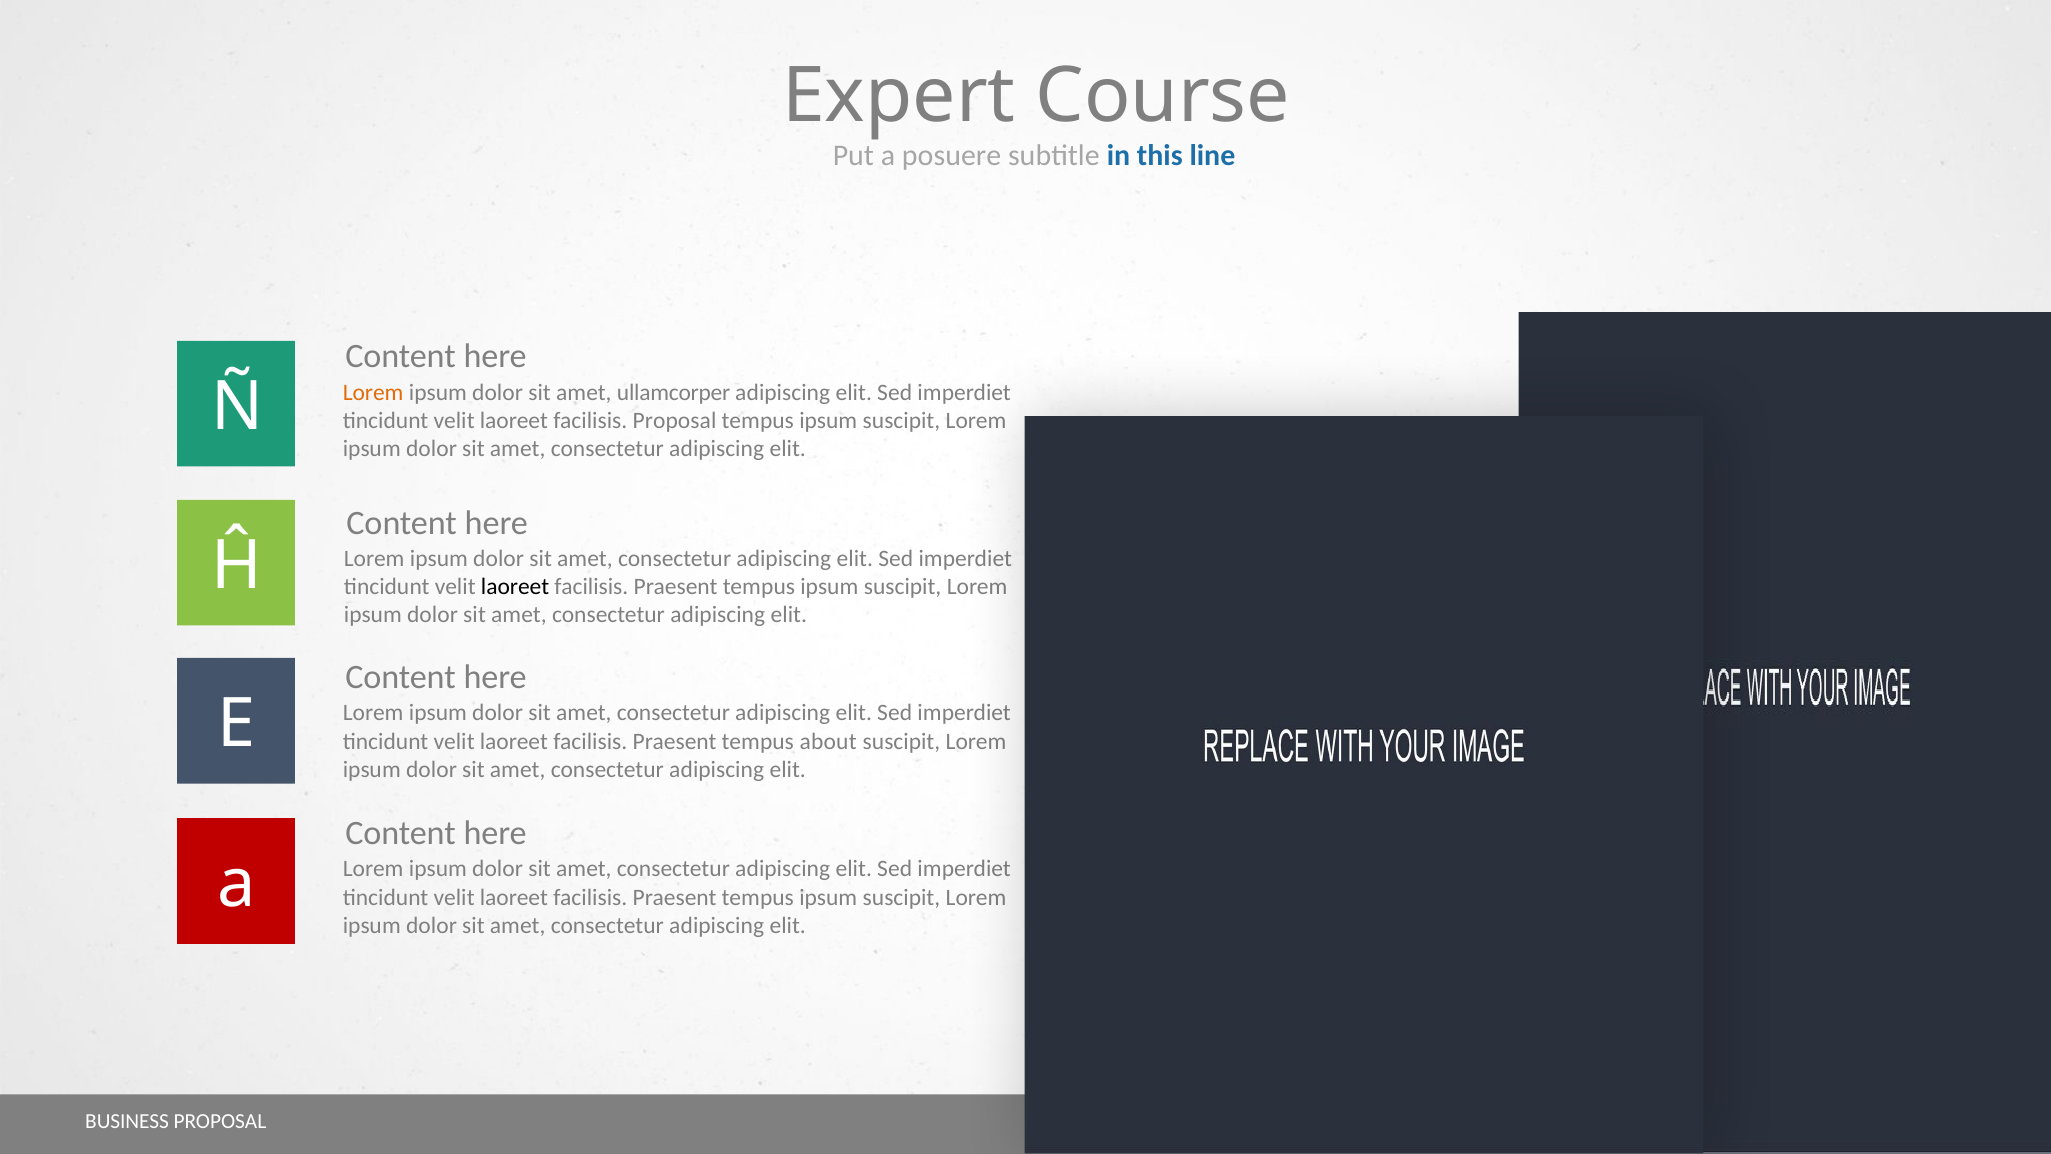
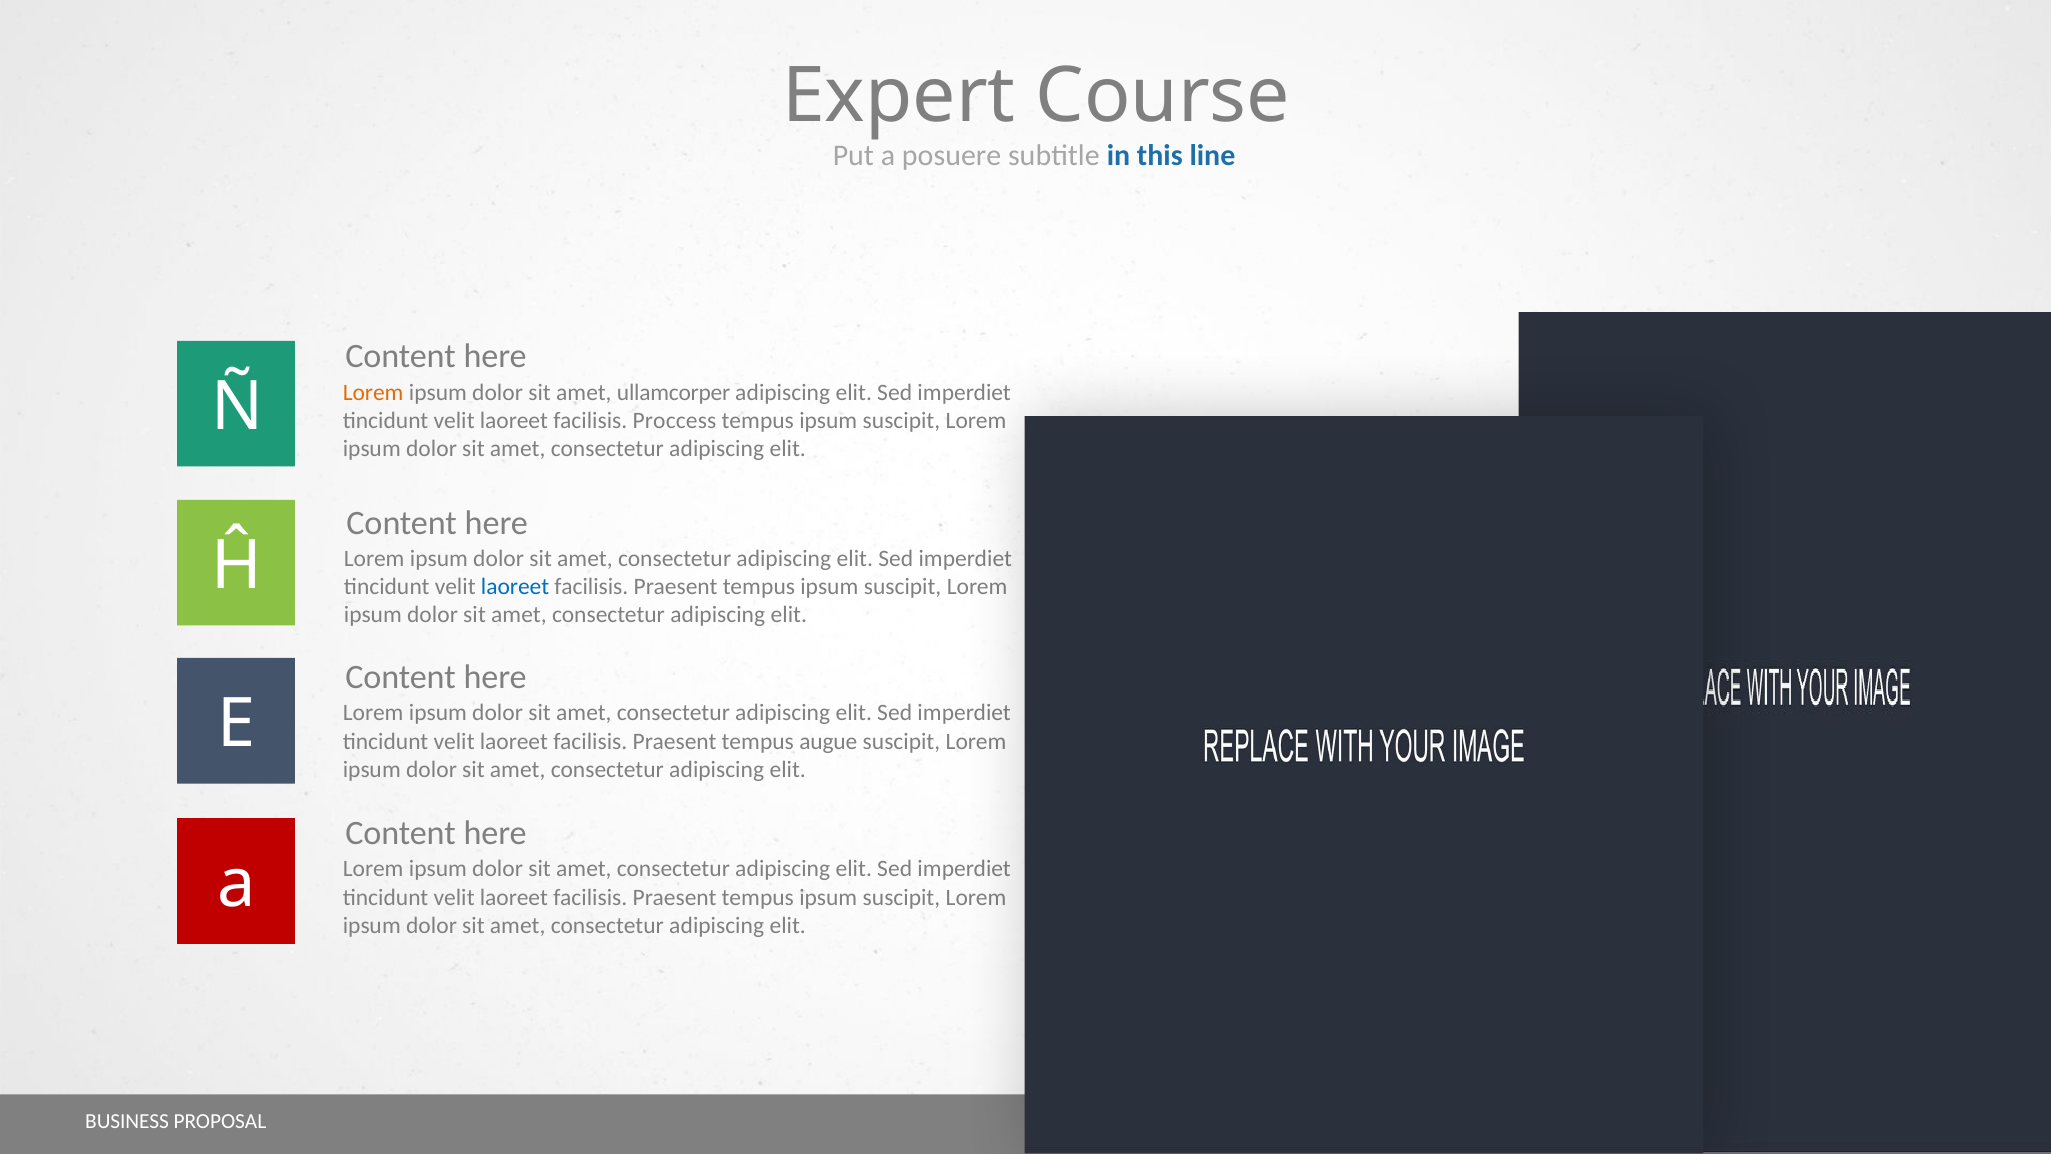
facilisis Proposal: Proposal -> Proccess
laoreet at (515, 587) colour: black -> blue
about: about -> augue
